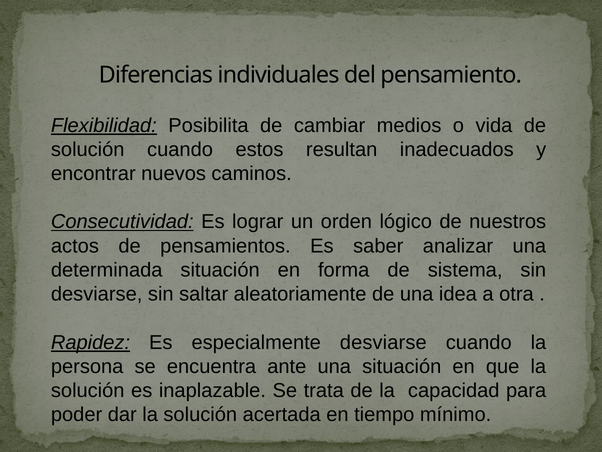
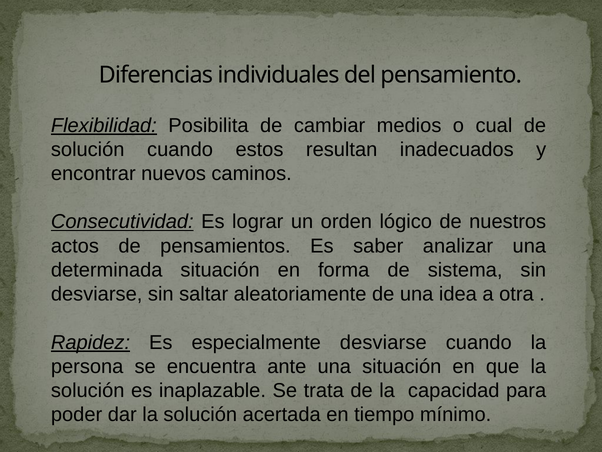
vida: vida -> cual
